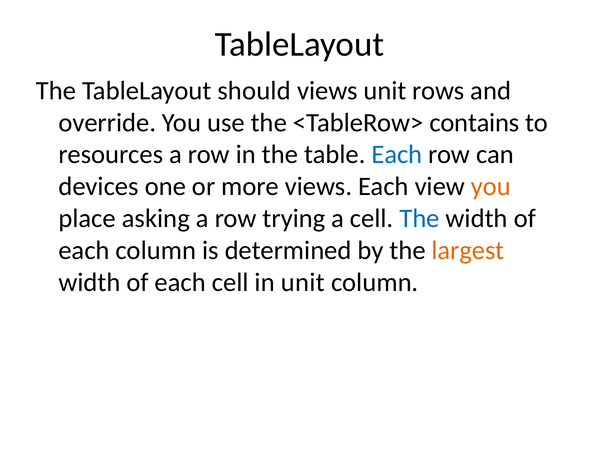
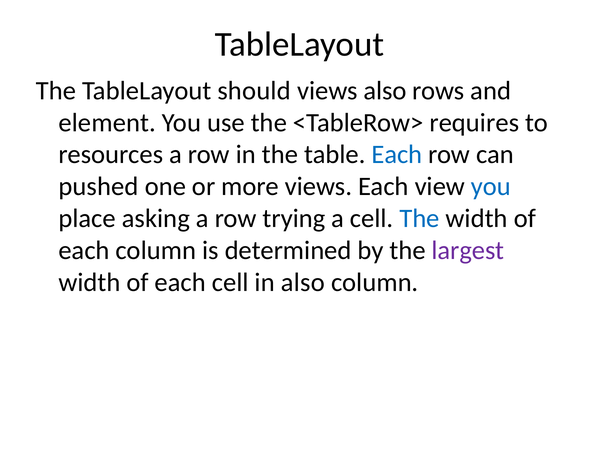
views unit: unit -> also
override: override -> element
contains: contains -> requires
devices: devices -> pushed
you at (491, 187) colour: orange -> blue
largest colour: orange -> purple
in unit: unit -> also
